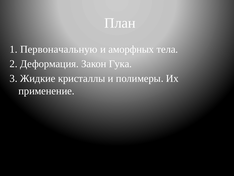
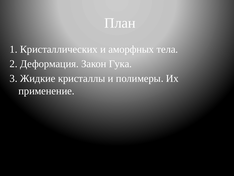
Первоначальную: Первоначальную -> Кристаллических
